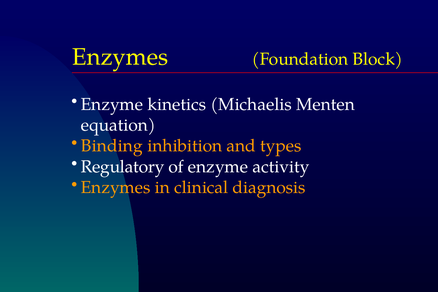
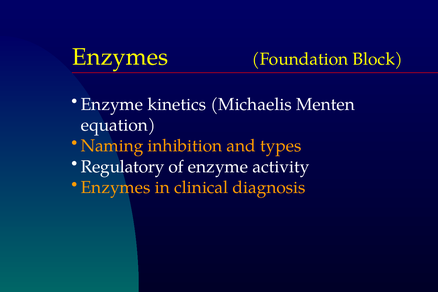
Binding: Binding -> Naming
